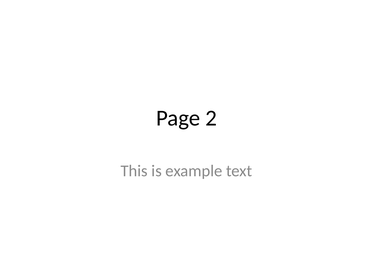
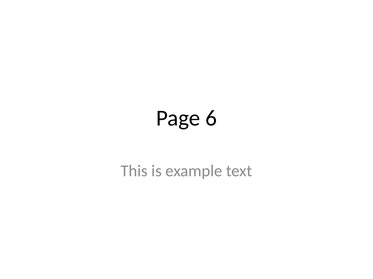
2: 2 -> 6
